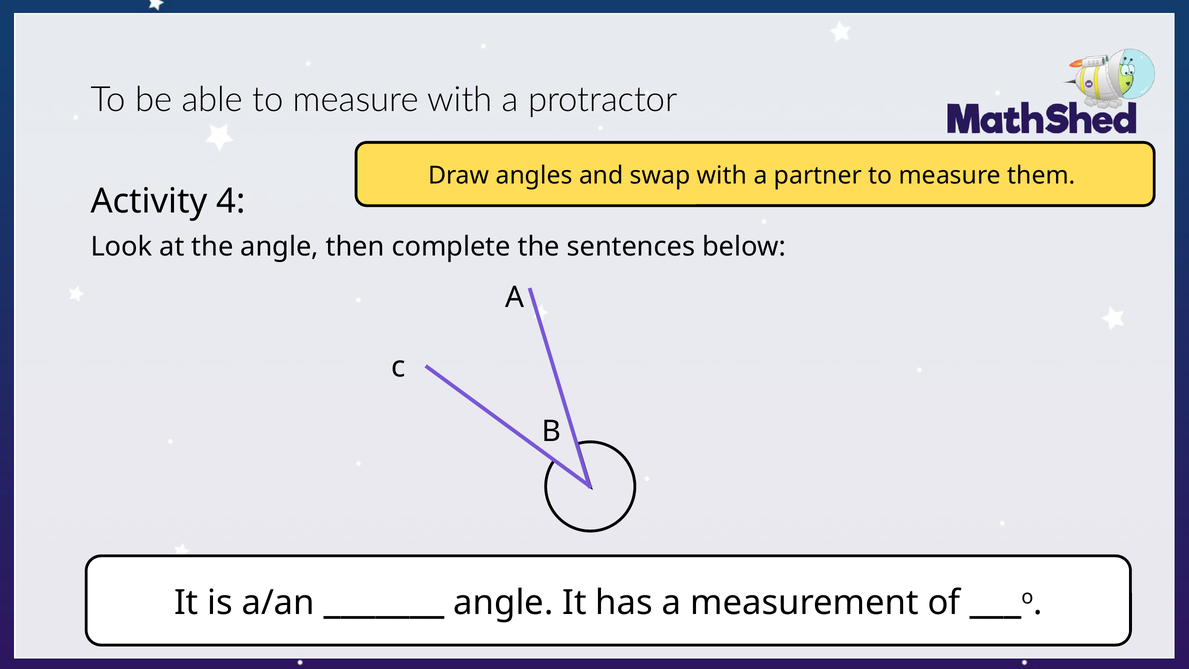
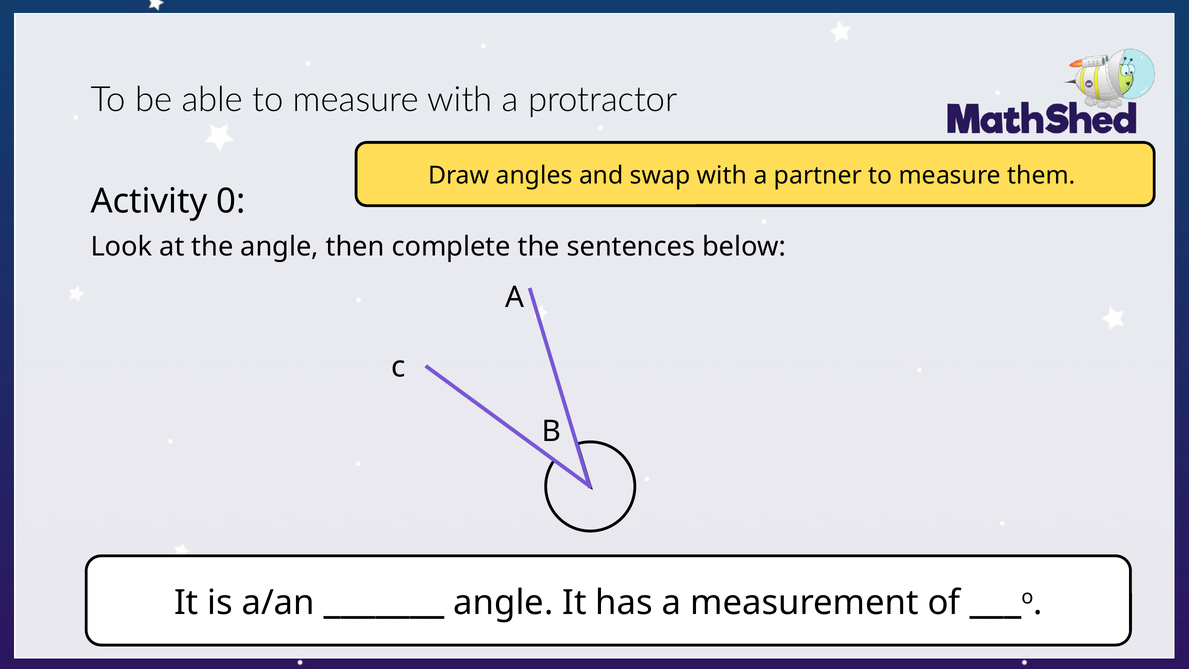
4: 4 -> 0
